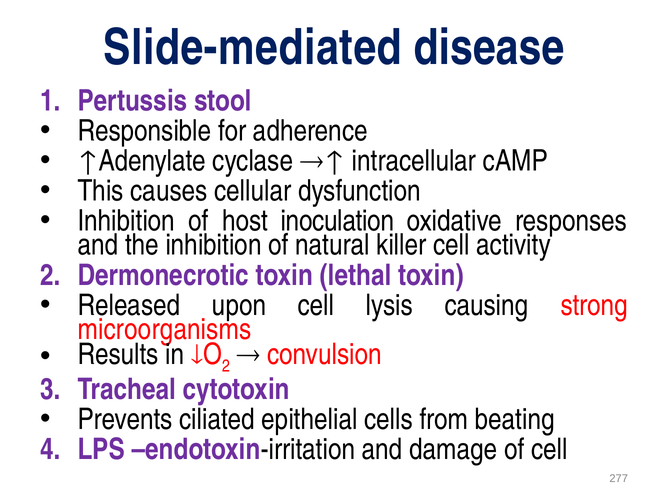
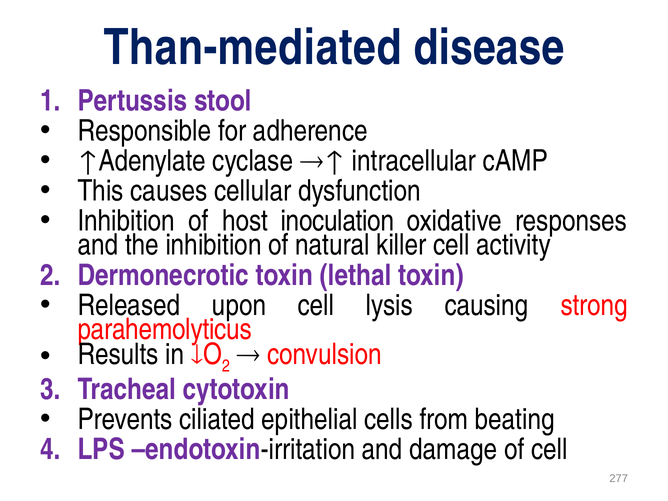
Slide-mediated: Slide-mediated -> Than-mediated
microorganisms: microorganisms -> parahemolyticus
